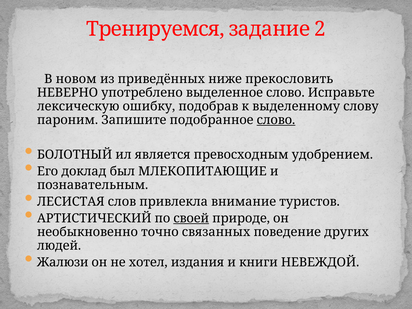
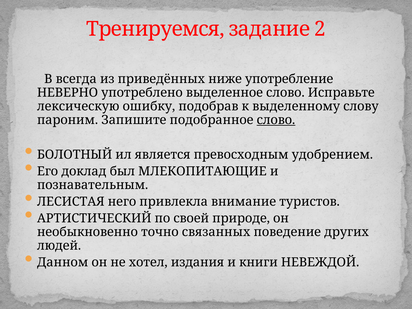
новом: новом -> всегда
прекословить: прекословить -> употребление
слов: слов -> него
своей underline: present -> none
Жалюзи: Жалюзи -> Данном
